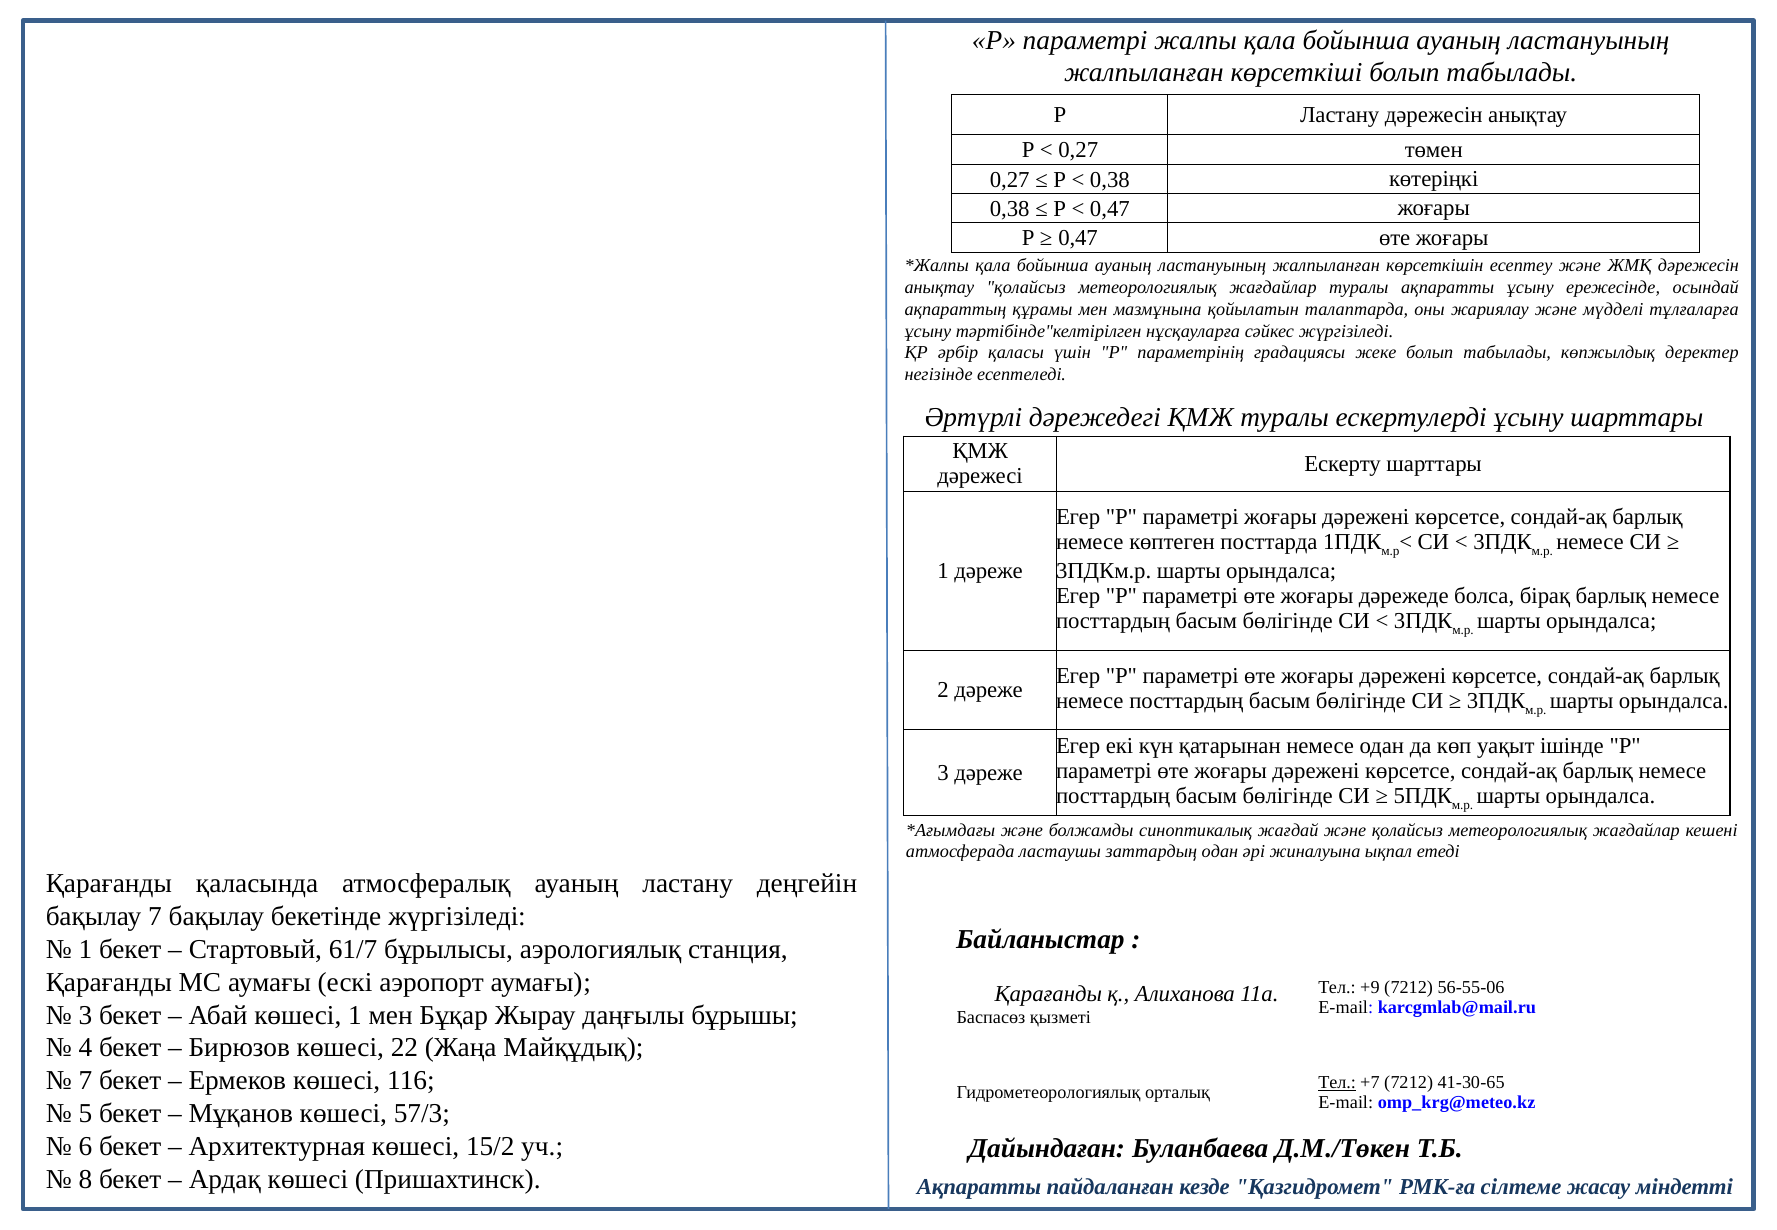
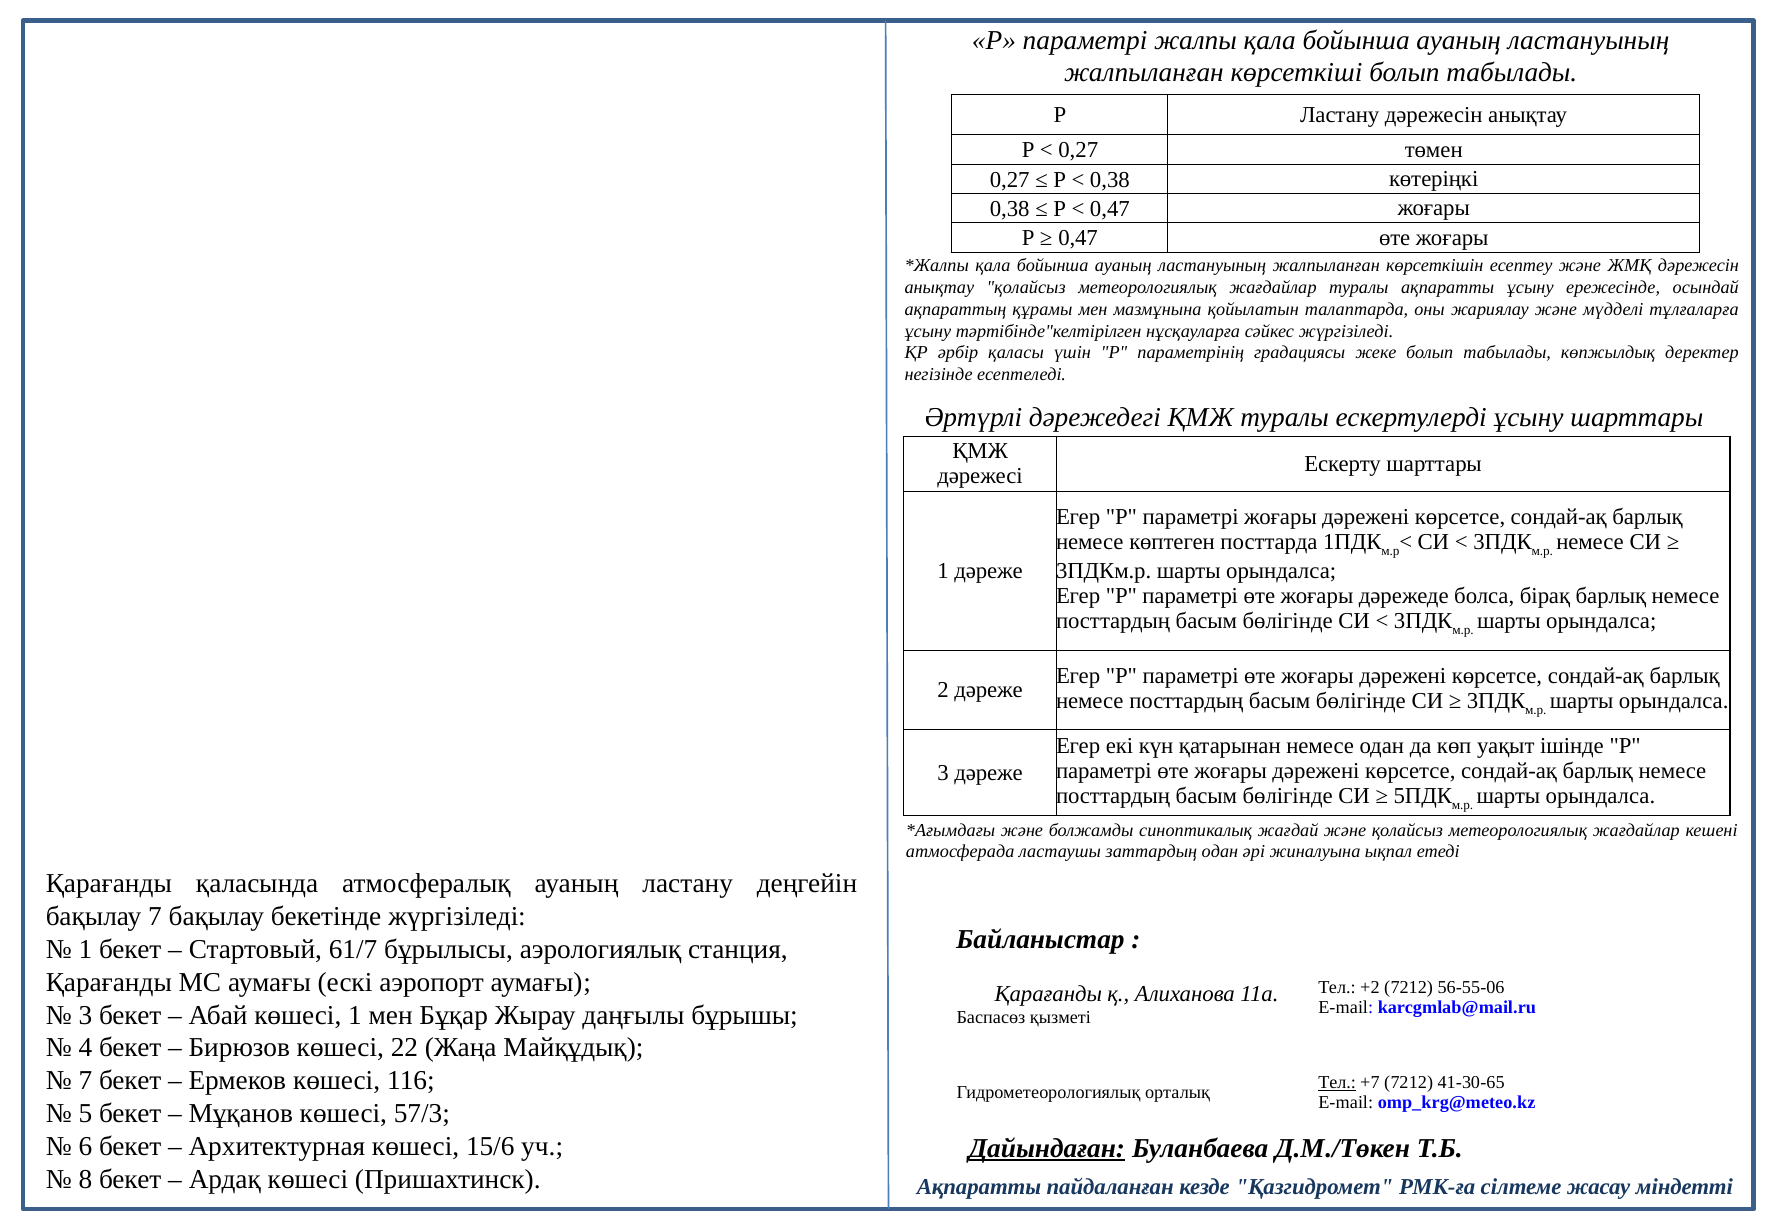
+9: +9 -> +2
15/2: 15/2 -> 15/6
Дайындаған underline: none -> present
